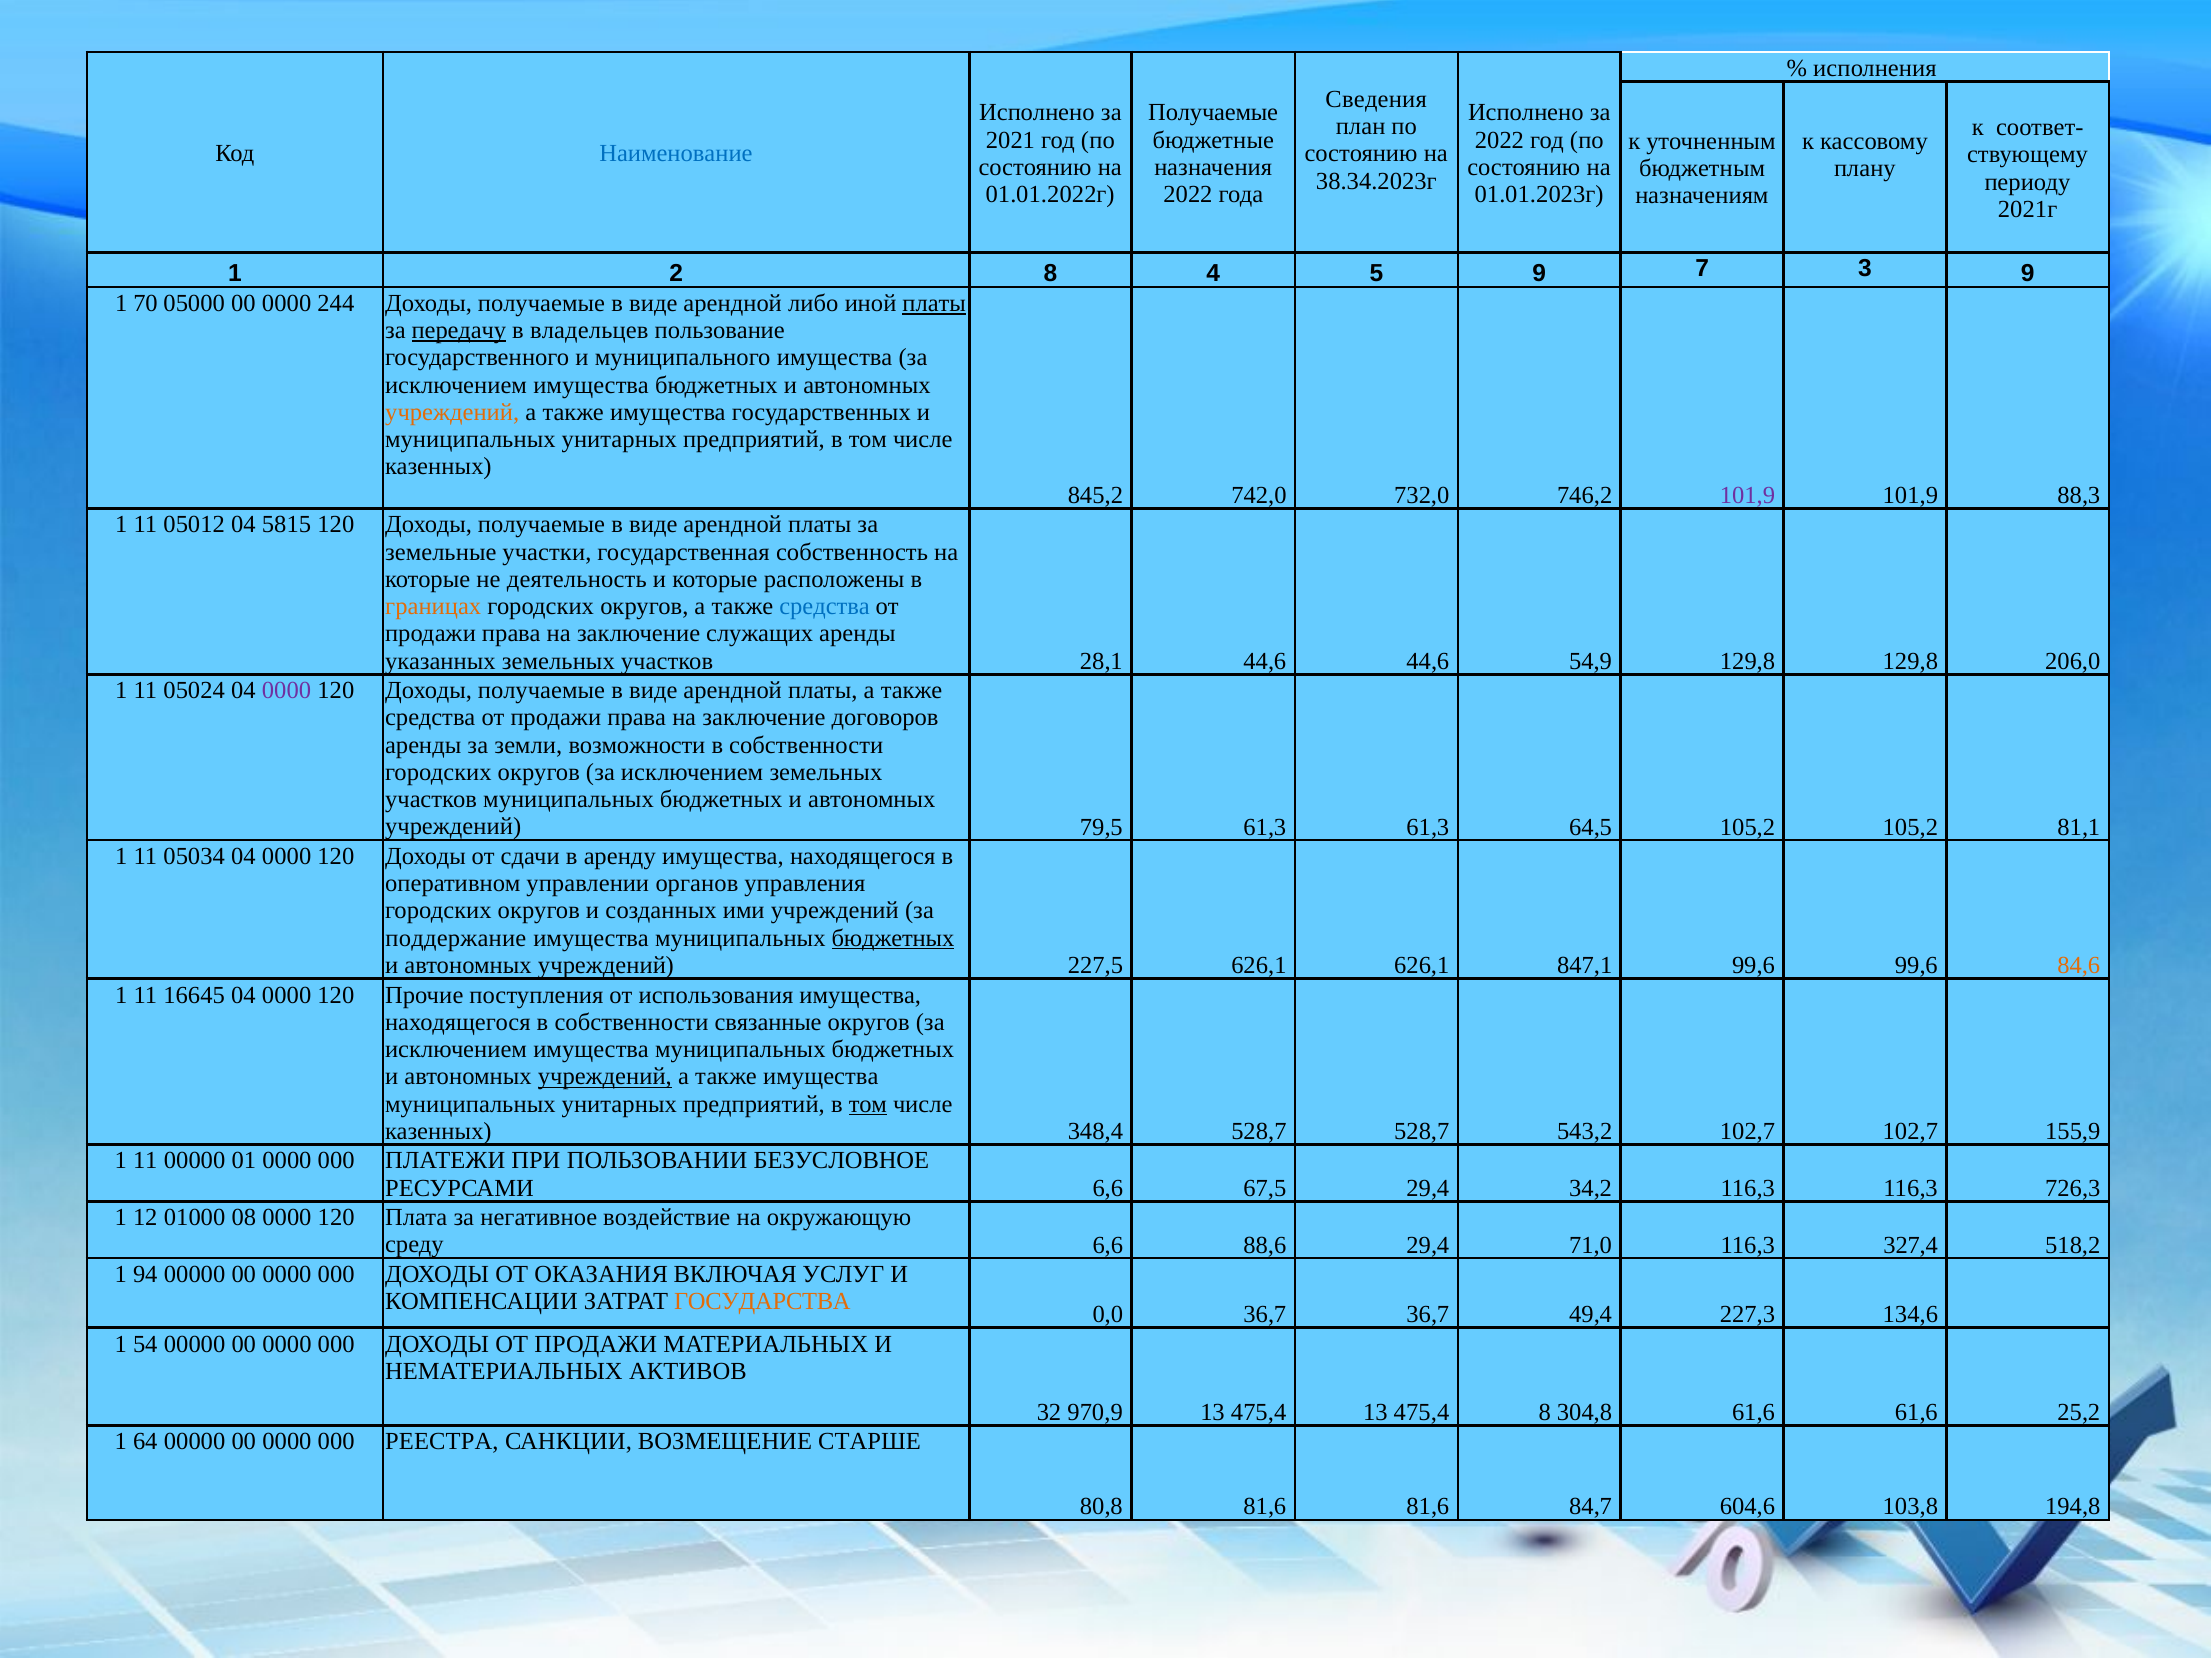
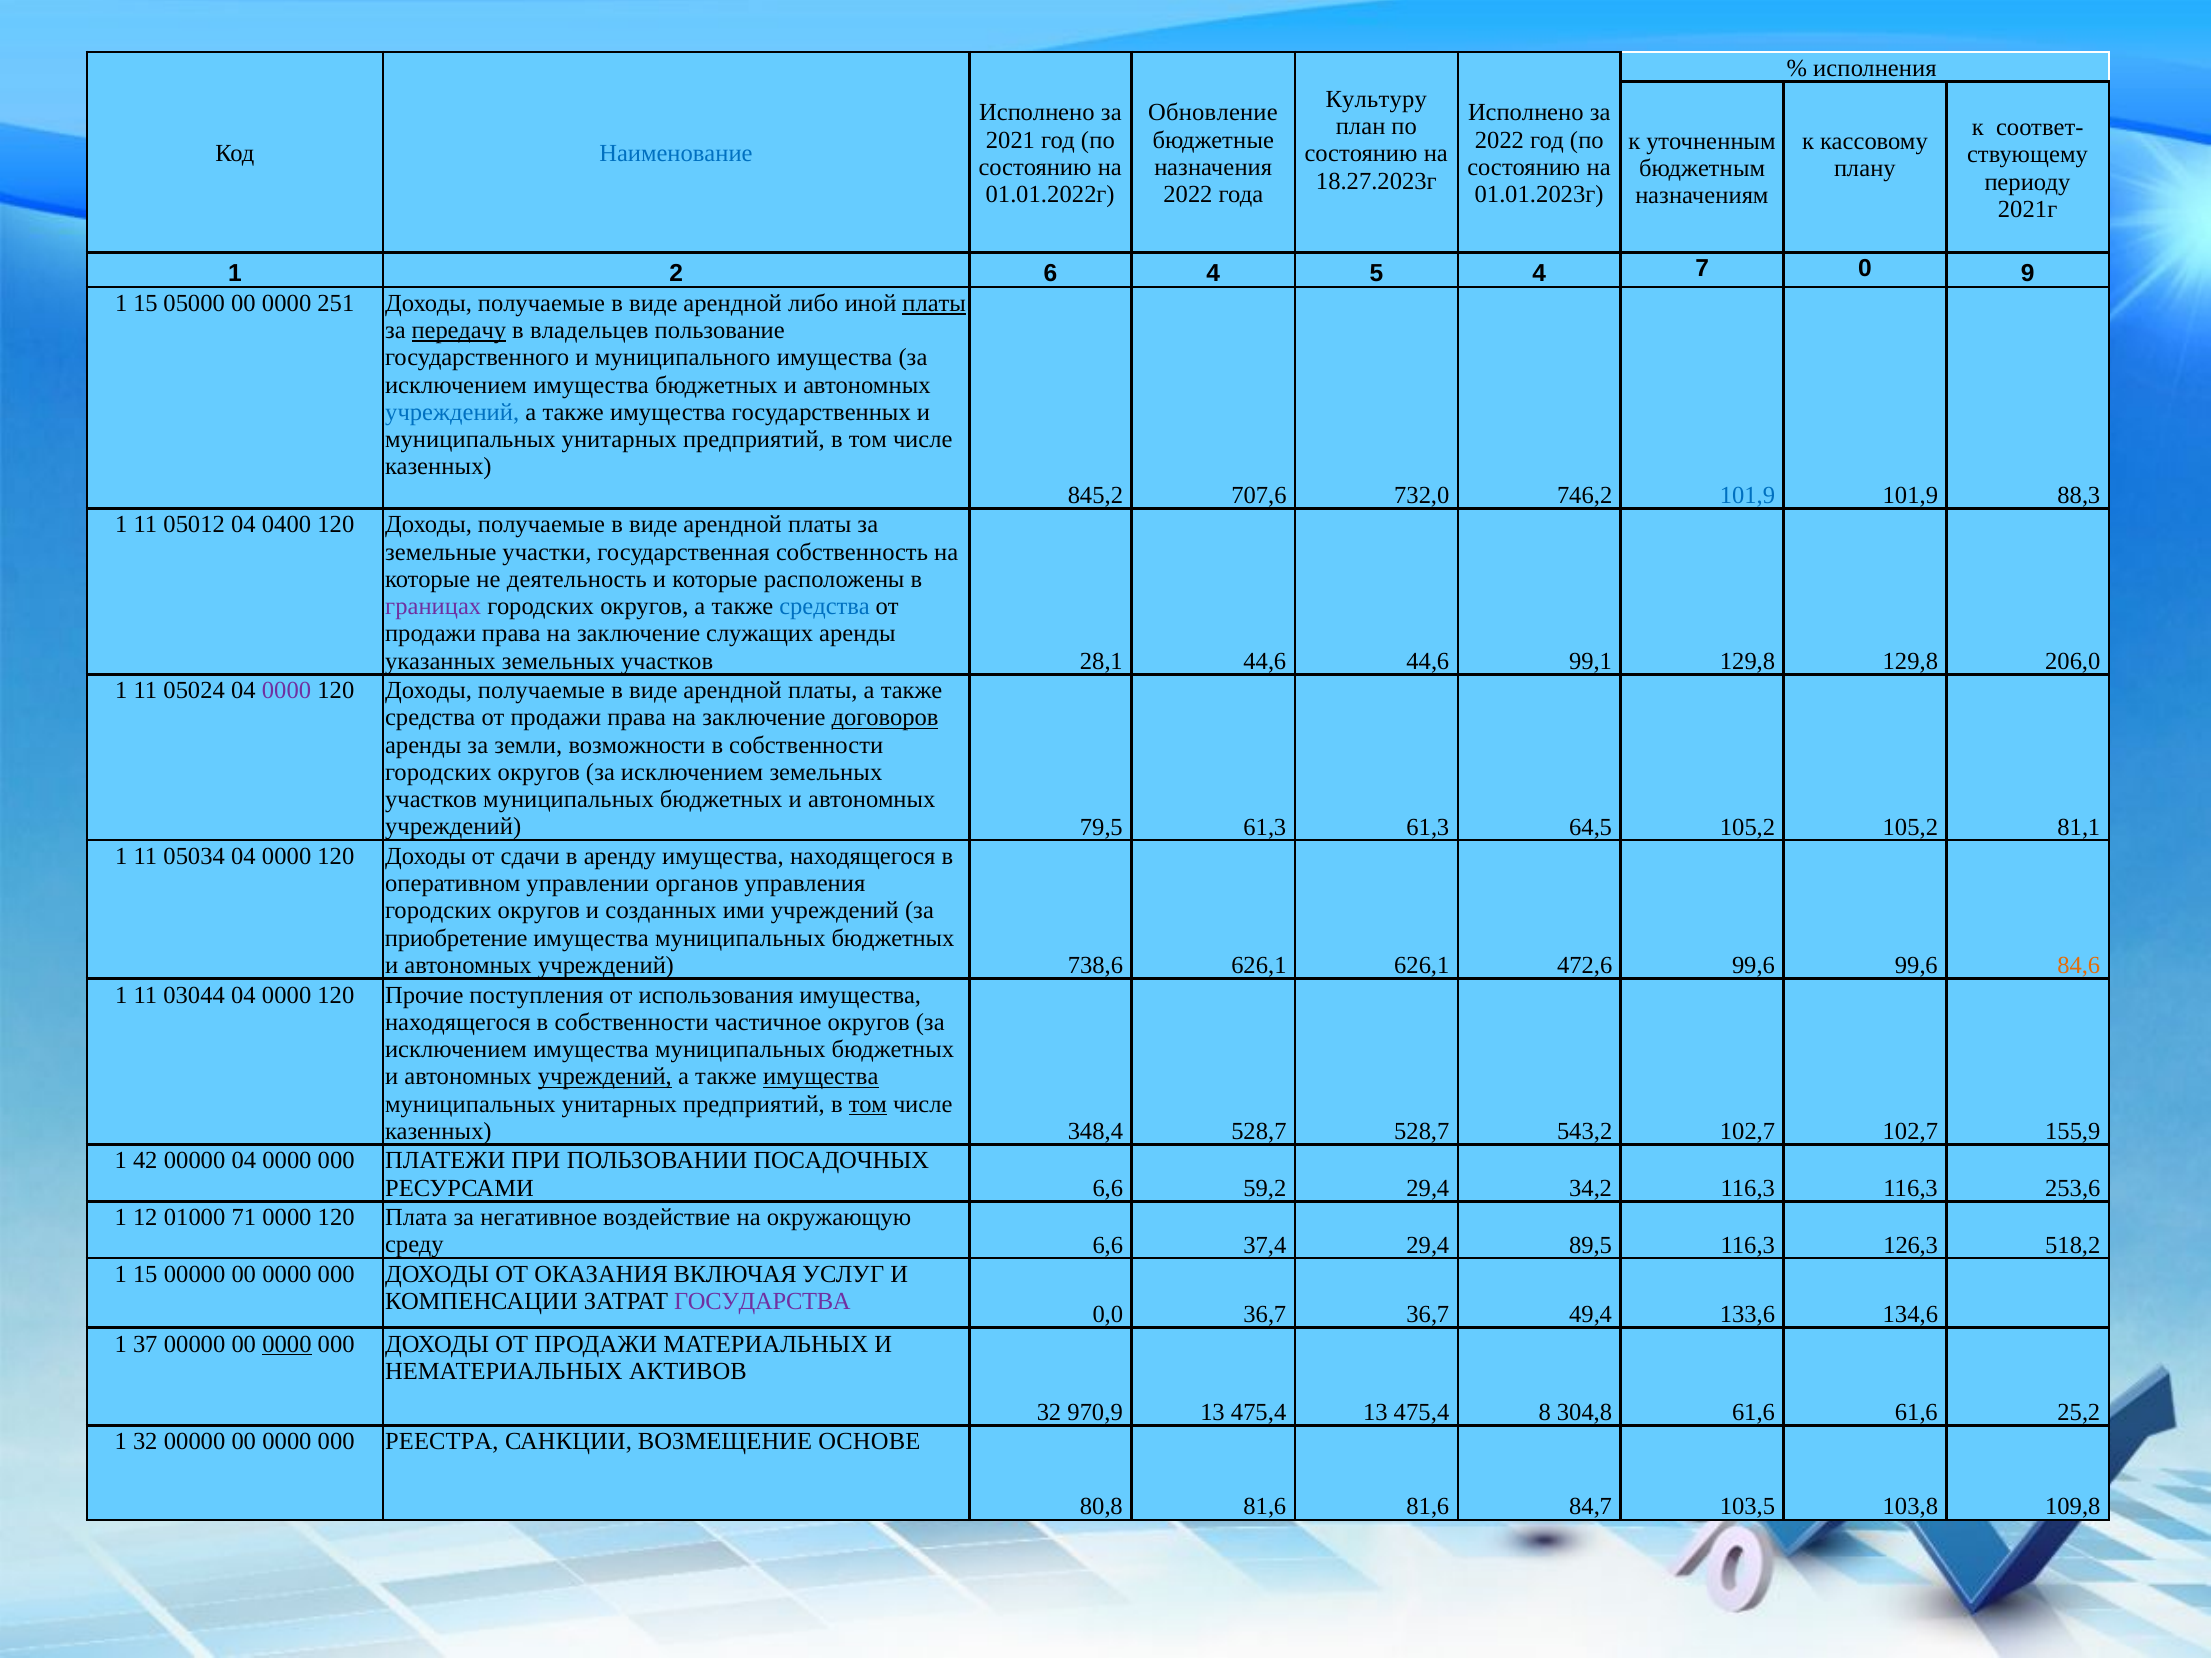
Сведения: Сведения -> Культуру
Получаемые at (1213, 113): Получаемые -> Обновление
38.34.2023г: 38.34.2023г -> 18.27.2023г
2 8: 8 -> 6
5 9: 9 -> 4
3: 3 -> 0
70 at (145, 303): 70 -> 15
244: 244 -> 251
учреждений at (452, 412) colour: orange -> blue
742,0: 742,0 -> 707,6
101,9 at (1748, 495) colour: purple -> blue
5815: 5815 -> 0400
границах colour: orange -> purple
54,9: 54,9 -> 99,1
договоров underline: none -> present
поддержание: поддержание -> приобретение
бюджетных at (893, 938) underline: present -> none
227,5: 227,5 -> 738,6
847,1: 847,1 -> 472,6
16645: 16645 -> 03044
связанные: связанные -> частичное
имущества at (821, 1077) underline: none -> present
11 at (145, 1161): 11 -> 42
00000 01: 01 -> 04
БЕЗУСЛОВНОЕ: БЕЗУСЛОВНОЕ -> ПОСАДОЧНЫХ
67,5: 67,5 -> 59,2
726,3: 726,3 -> 253,6
08: 08 -> 71
88,6: 88,6 -> 37,4
71,0: 71,0 -> 89,5
327,4: 327,4 -> 126,3
94 at (145, 1275): 94 -> 15
ГОСУДАРСТВА colour: orange -> purple
227,3: 227,3 -> 133,6
54: 54 -> 37
0000 at (287, 1344) underline: none -> present
1 64: 64 -> 32
СТАРШЕ: СТАРШЕ -> ОСНОВЕ
604,6: 604,6 -> 103,5
194,8: 194,8 -> 109,8
